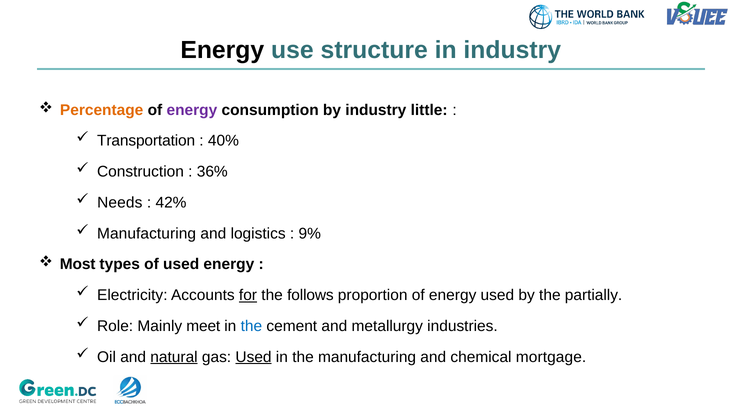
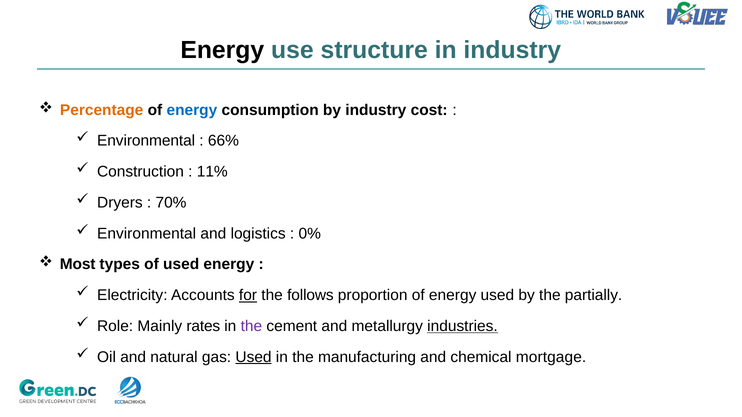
energy at (192, 110) colour: purple -> blue
little: little -> cost
Transportation at (146, 141): Transportation -> Environmental
40%: 40% -> 66%
36%: 36% -> 11%
Needs: Needs -> Dryers
42%: 42% -> 70%
Manufacturing at (147, 234): Manufacturing -> Environmental
9%: 9% -> 0%
meet: meet -> rates
the at (251, 326) colour: blue -> purple
industries underline: none -> present
natural underline: present -> none
